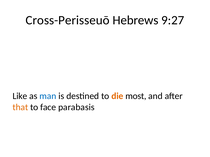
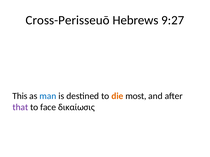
Like: Like -> This
that colour: orange -> purple
parabasis: parabasis -> δικαίωσις
